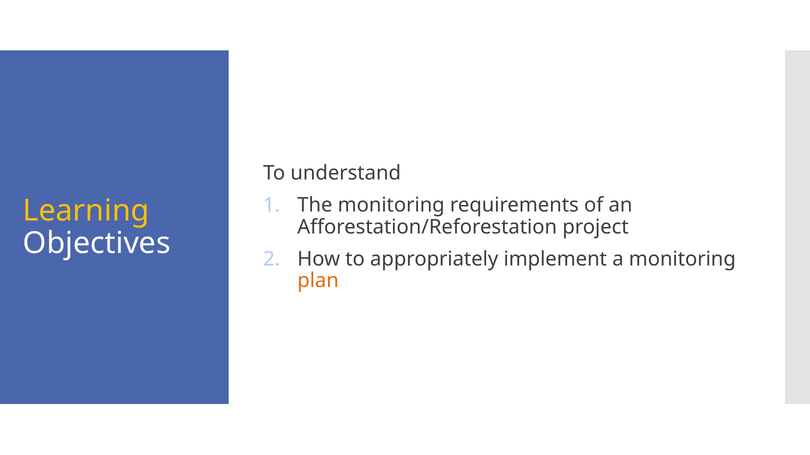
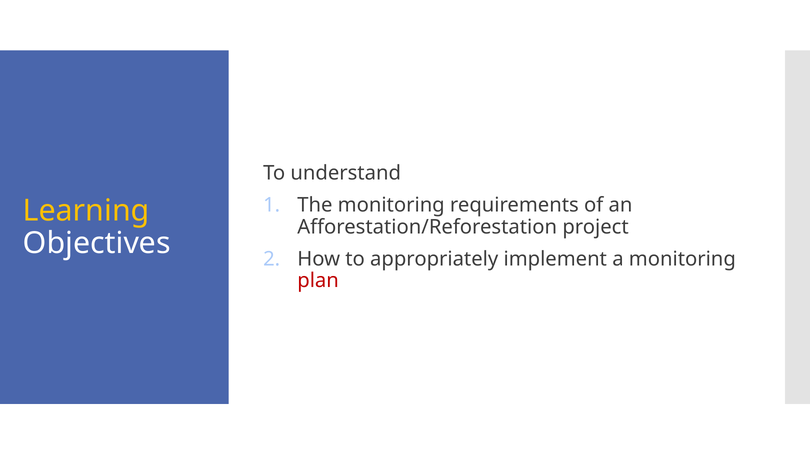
plan colour: orange -> red
